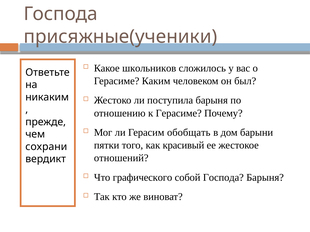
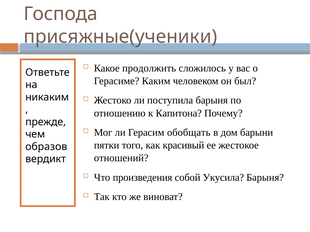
школьников: школьников -> продолжить
к Герасиме: Герасиме -> Капитона
сохрани: сохрани -> образов
графического: графического -> произведения
собой Господа: Господа -> Укусила
